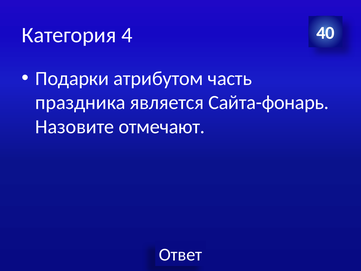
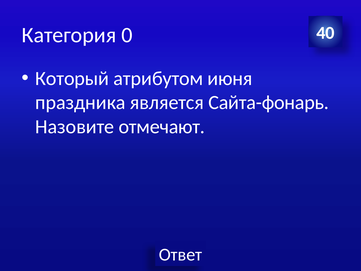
4: 4 -> 0
Подарки: Подарки -> Который
часть: часть -> июня
